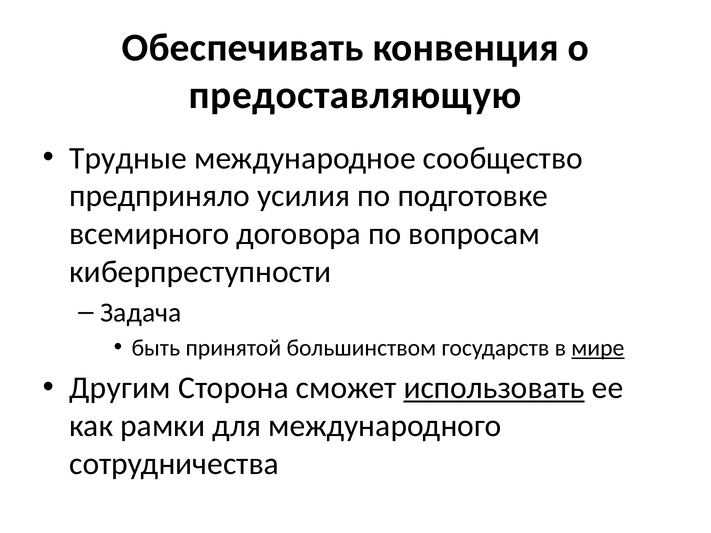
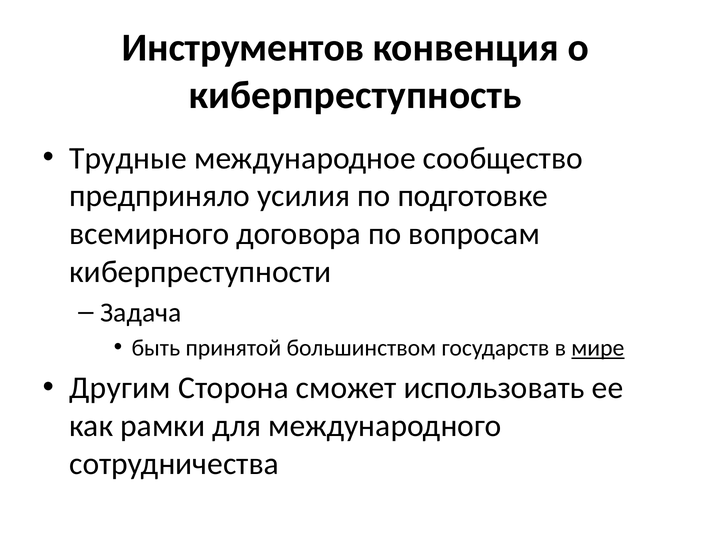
Обеспечивать: Обеспечивать -> Инструментов
предоставляющую: предоставляющую -> киберпреступность
использовать underline: present -> none
